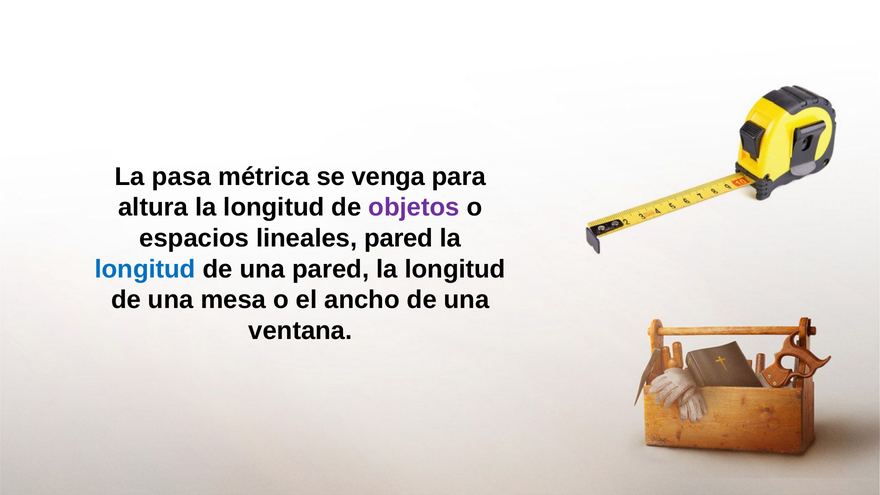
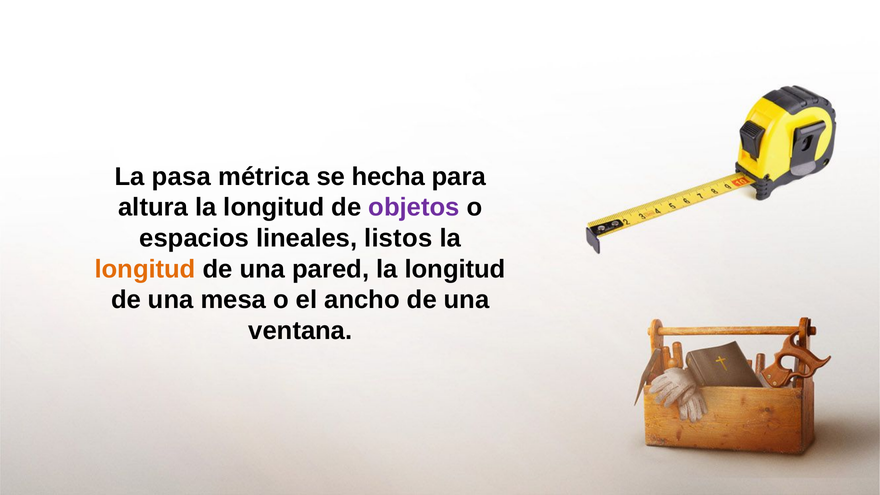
venga: venga -> hecha
lineales pared: pared -> listos
longitud at (145, 269) colour: blue -> orange
